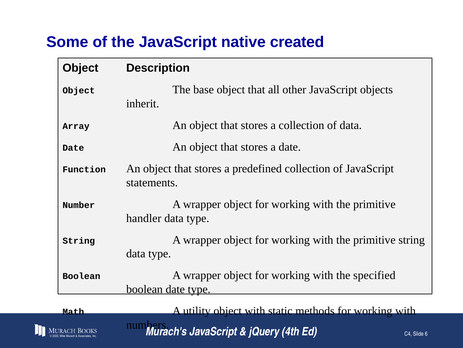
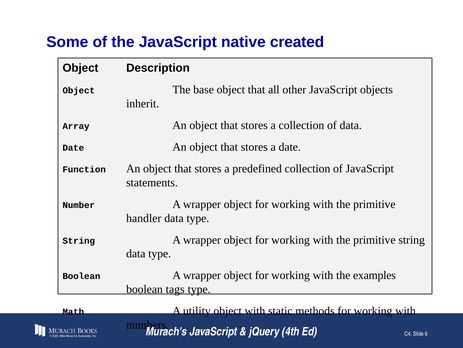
specified: specified -> examples
boolean date: date -> tags
